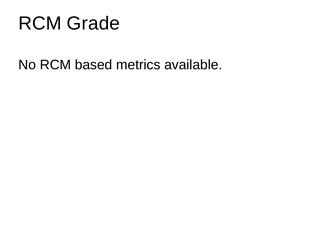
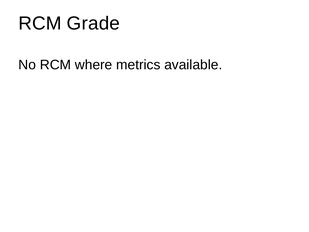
based: based -> where
